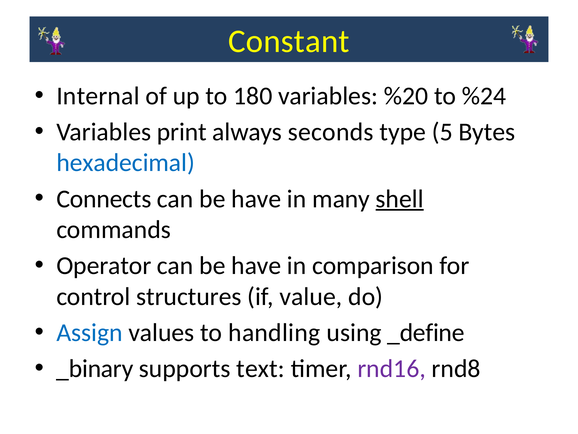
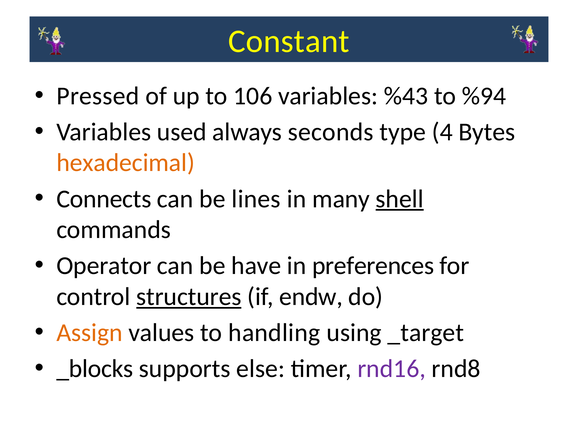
Internal: Internal -> Pressed
180: 180 -> 106
%20: %20 -> %43
%24: %24 -> %94
print: print -> used
5: 5 -> 4
hexadecimal colour: blue -> orange
have at (256, 199): have -> lines
comparison: comparison -> preferences
structures underline: none -> present
value: value -> endw
Assign colour: blue -> orange
_define: _define -> _target
_binary: _binary -> _blocks
text: text -> else
